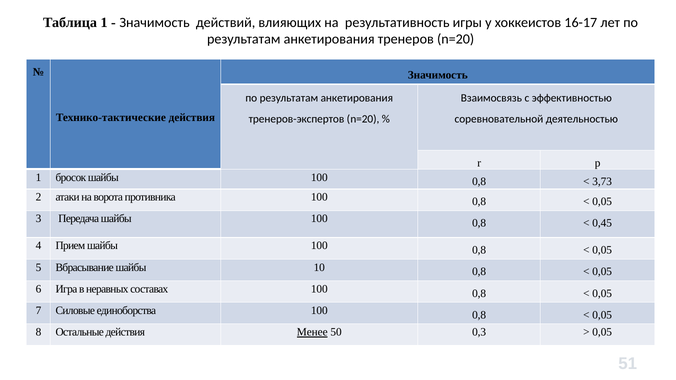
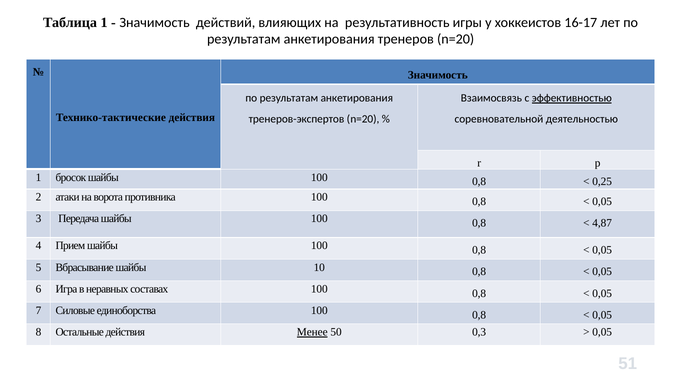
эффективностью underline: none -> present
3,73: 3,73 -> 0,25
0,45: 0,45 -> 4,87
